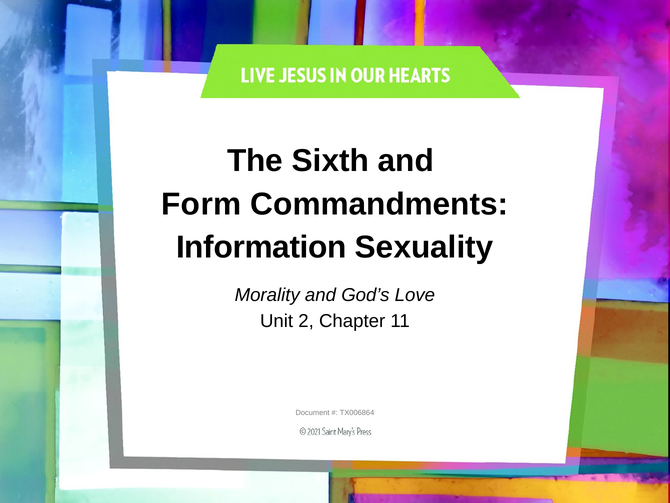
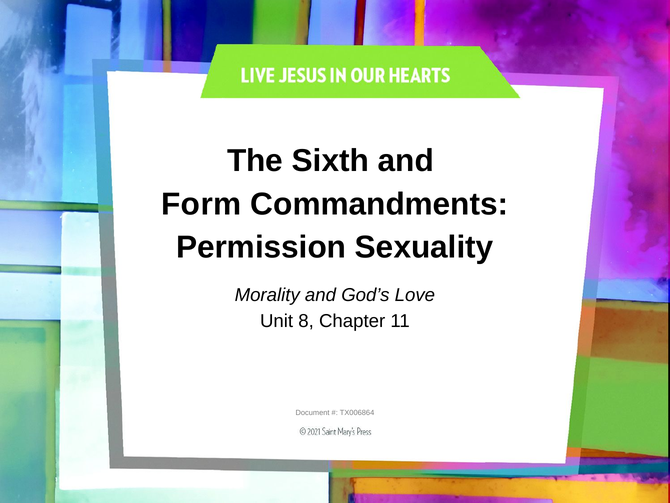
Information: Information -> Permission
2: 2 -> 8
